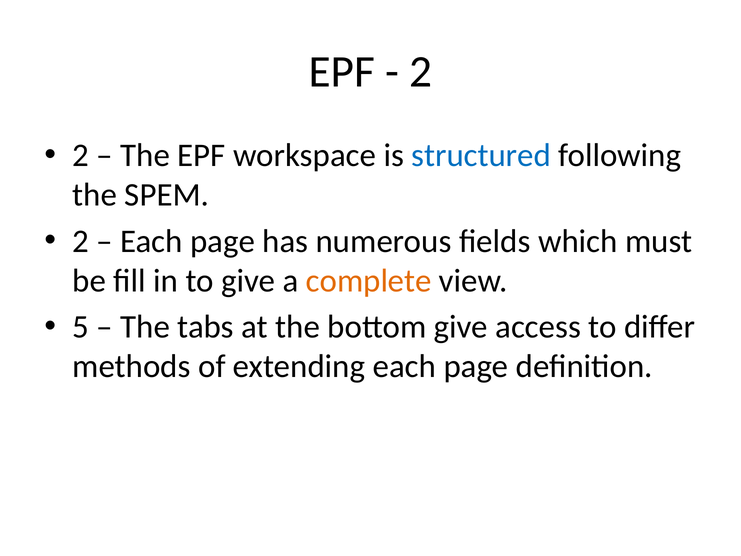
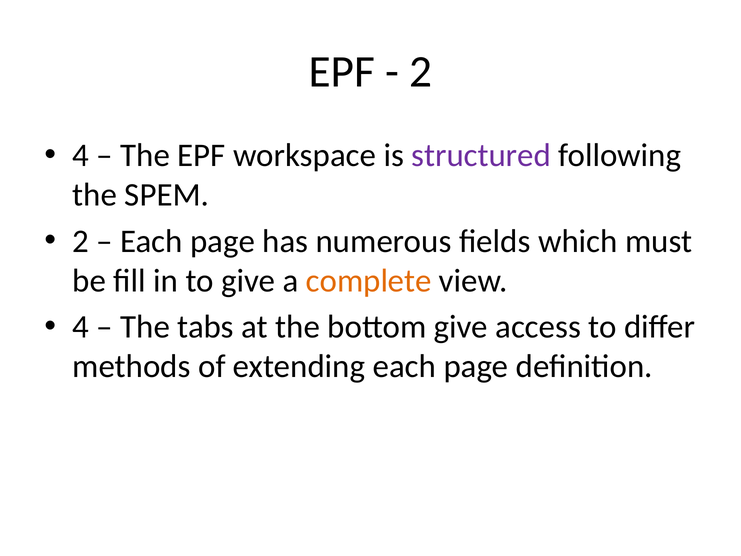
2 at (81, 155): 2 -> 4
structured colour: blue -> purple
5 at (81, 327): 5 -> 4
